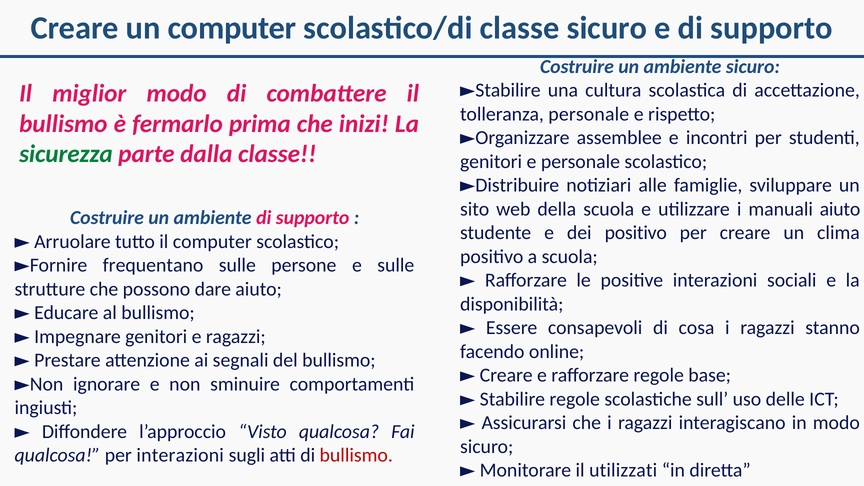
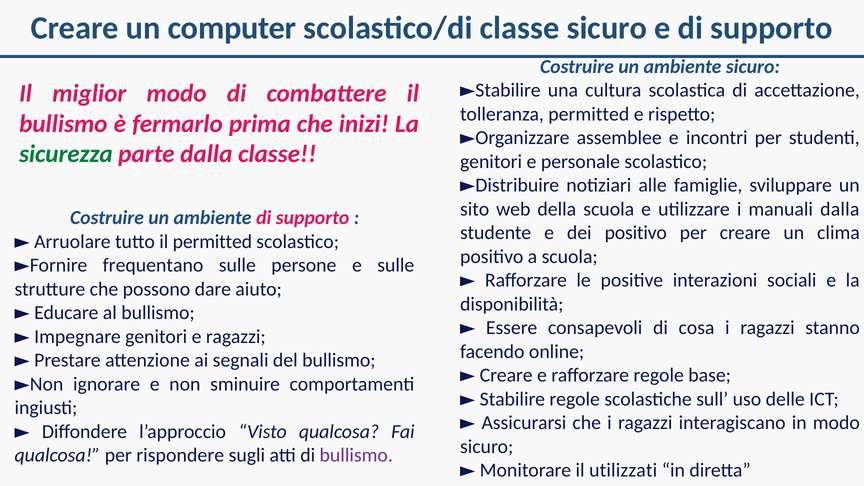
tolleranza personale: personale -> permitted
manuali aiuto: aiuto -> dalla
il computer: computer -> permitted
per interazioni: interazioni -> rispondere
bullismo at (356, 455) colour: red -> purple
